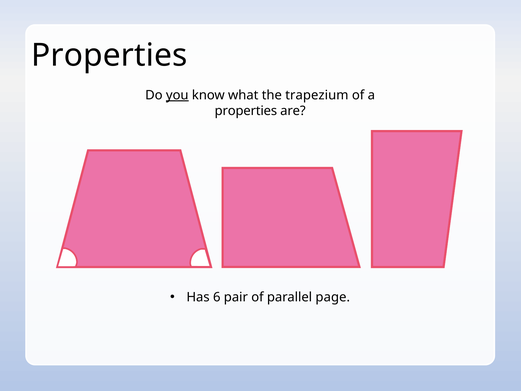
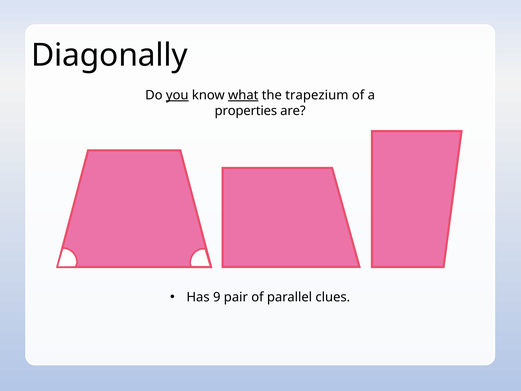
Properties at (109, 55): Properties -> Diagonally
what underline: none -> present
6: 6 -> 9
page: page -> clues
